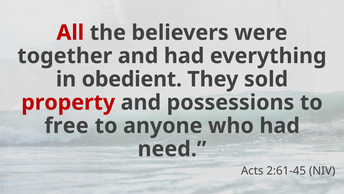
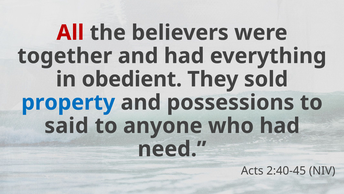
property colour: red -> blue
free: free -> said
2:61-45: 2:61-45 -> 2:40-45
